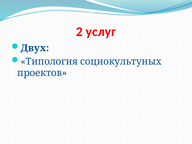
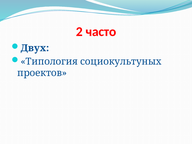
услуг: услуг -> часто
